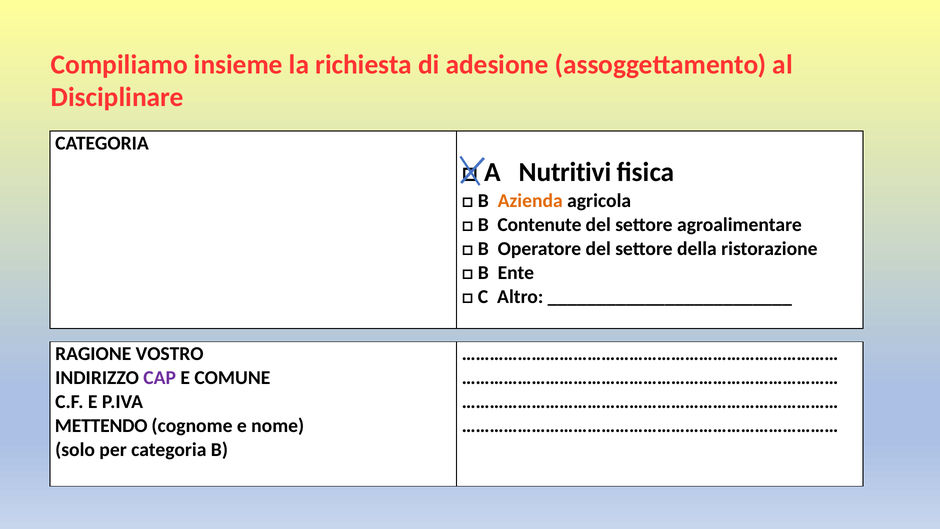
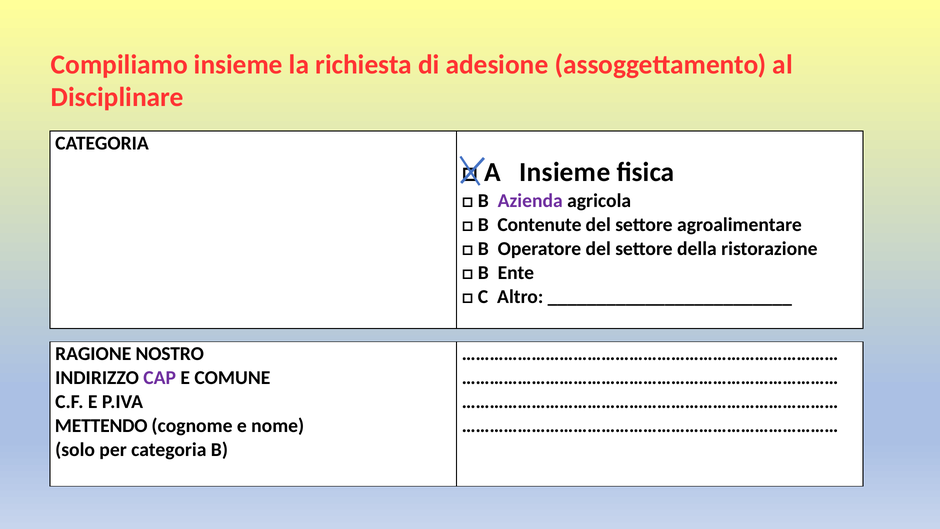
A Nutritivi: Nutritivi -> Insieme
Azienda colour: orange -> purple
VOSTRO: VOSTRO -> NOSTRO
